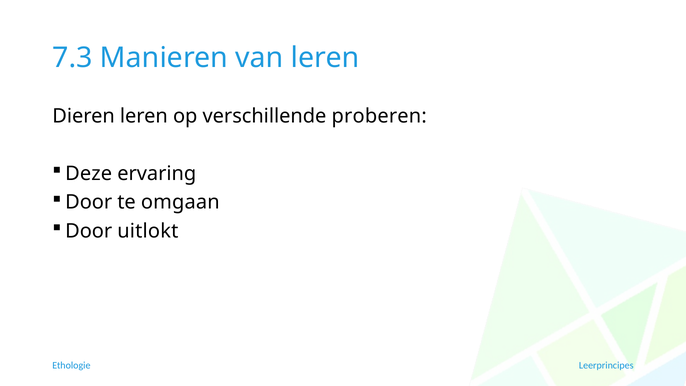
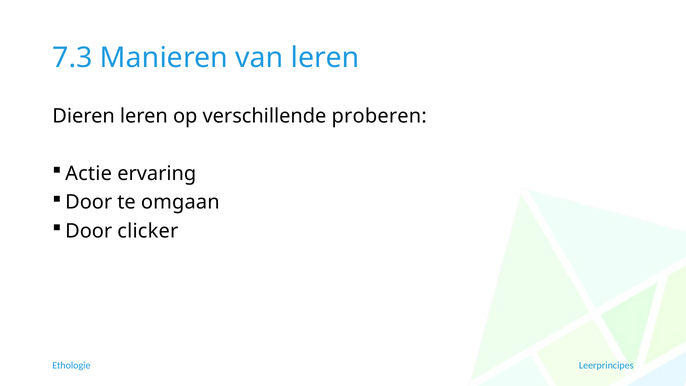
Deze: Deze -> Actie
uitlokt: uitlokt -> clicker
